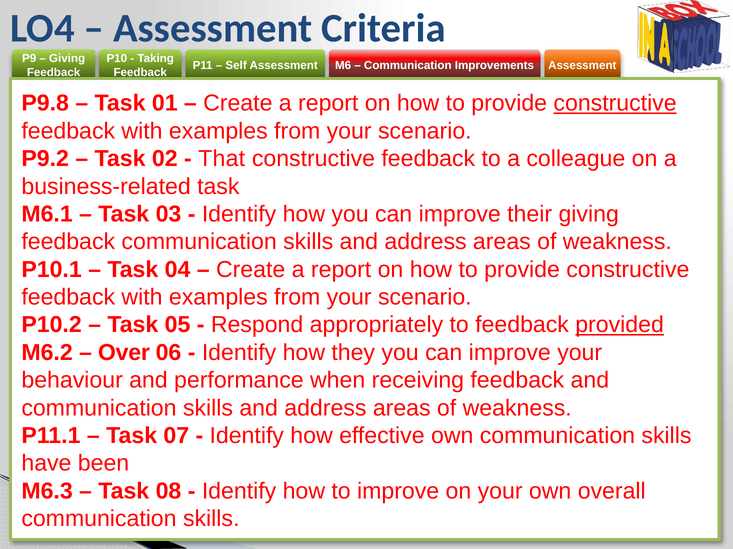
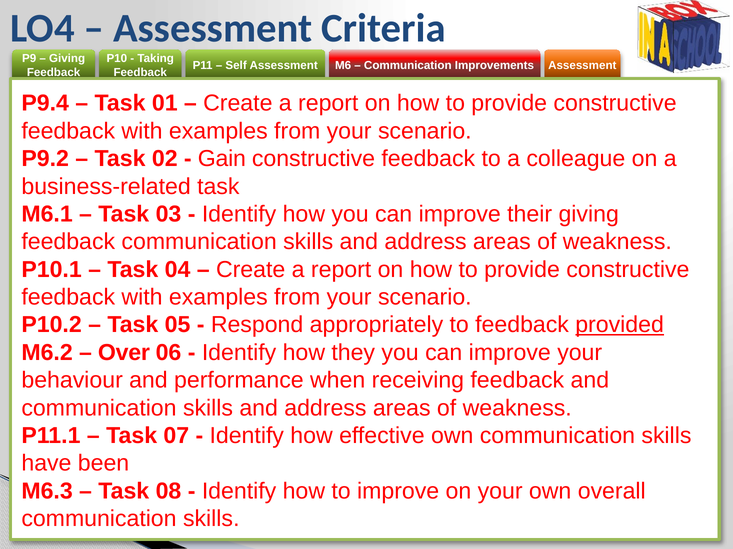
P9.8: P9.8 -> P9.4
constructive at (615, 103) underline: present -> none
That: That -> Gain
